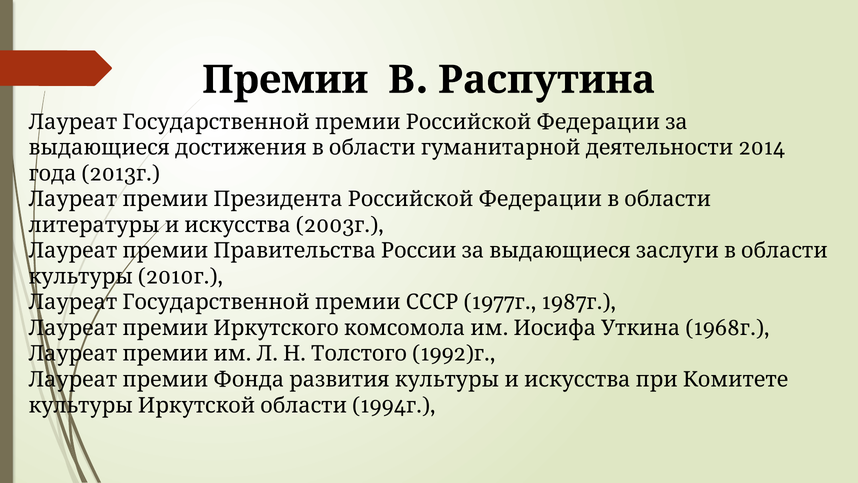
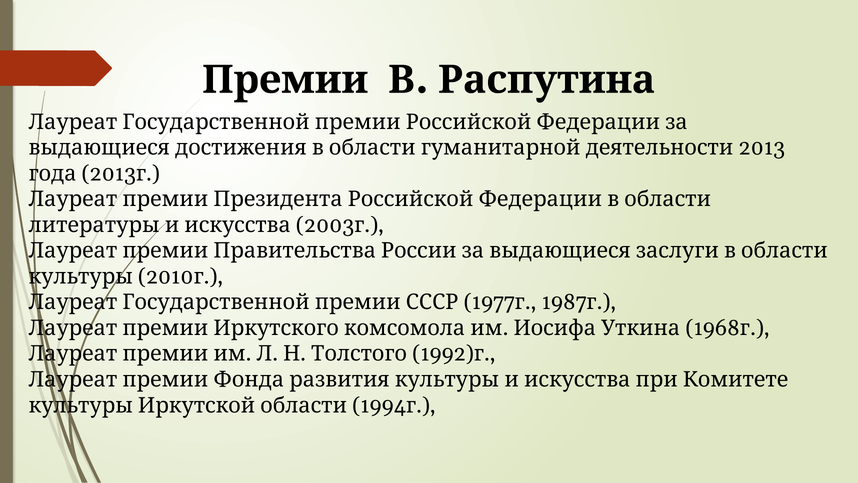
2014 at (762, 148): 2014 -> 2013
